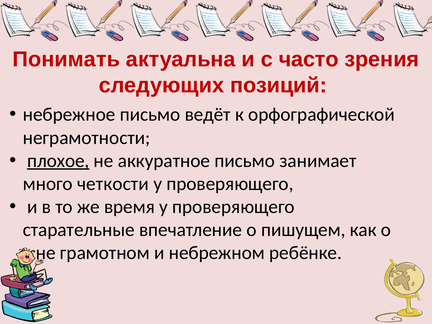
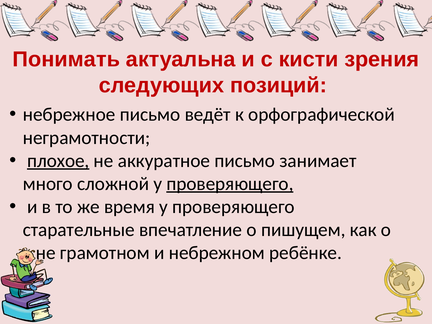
часто: часто -> кисти
четкости: четкости -> сложной
проверяющего at (230, 184) underline: none -> present
